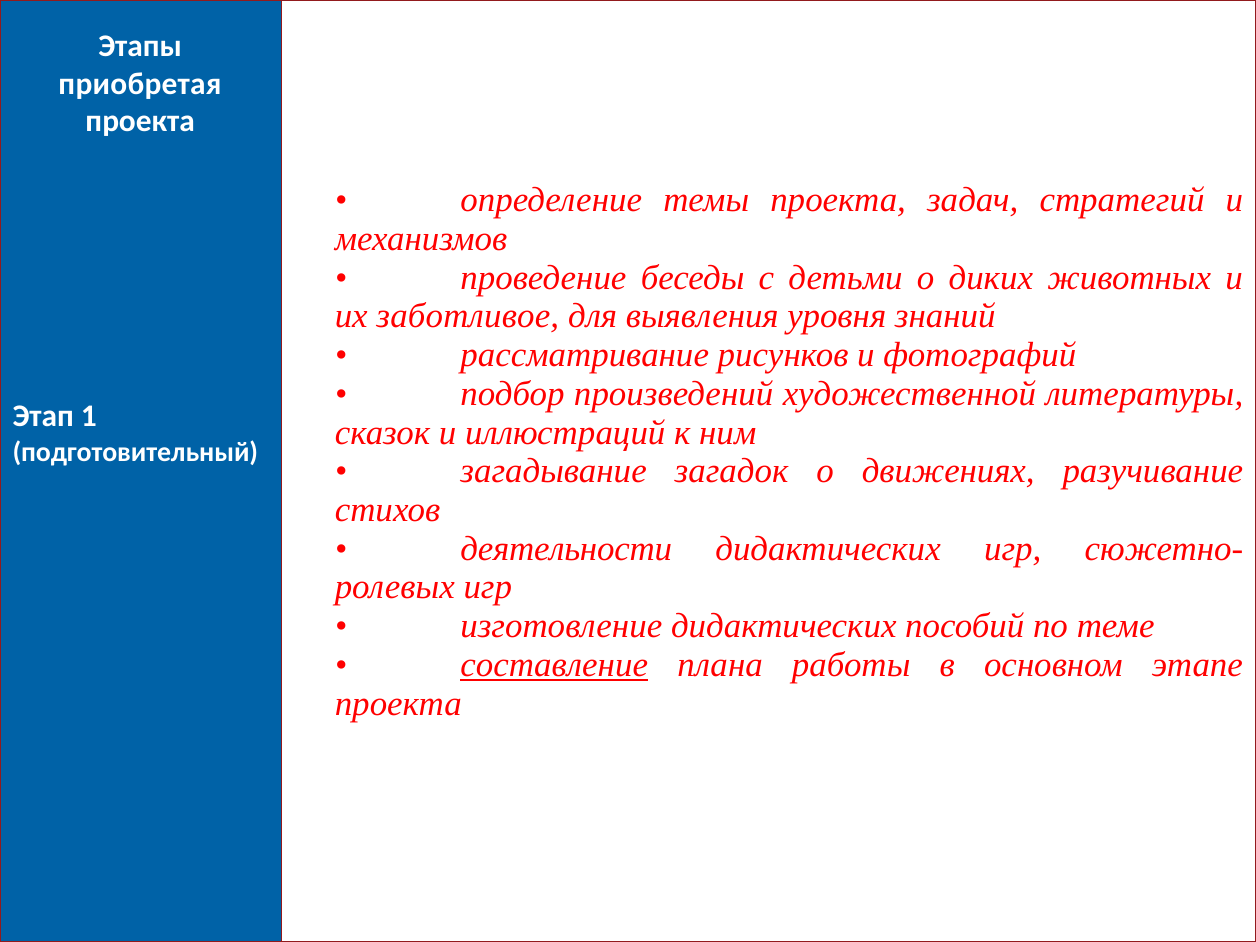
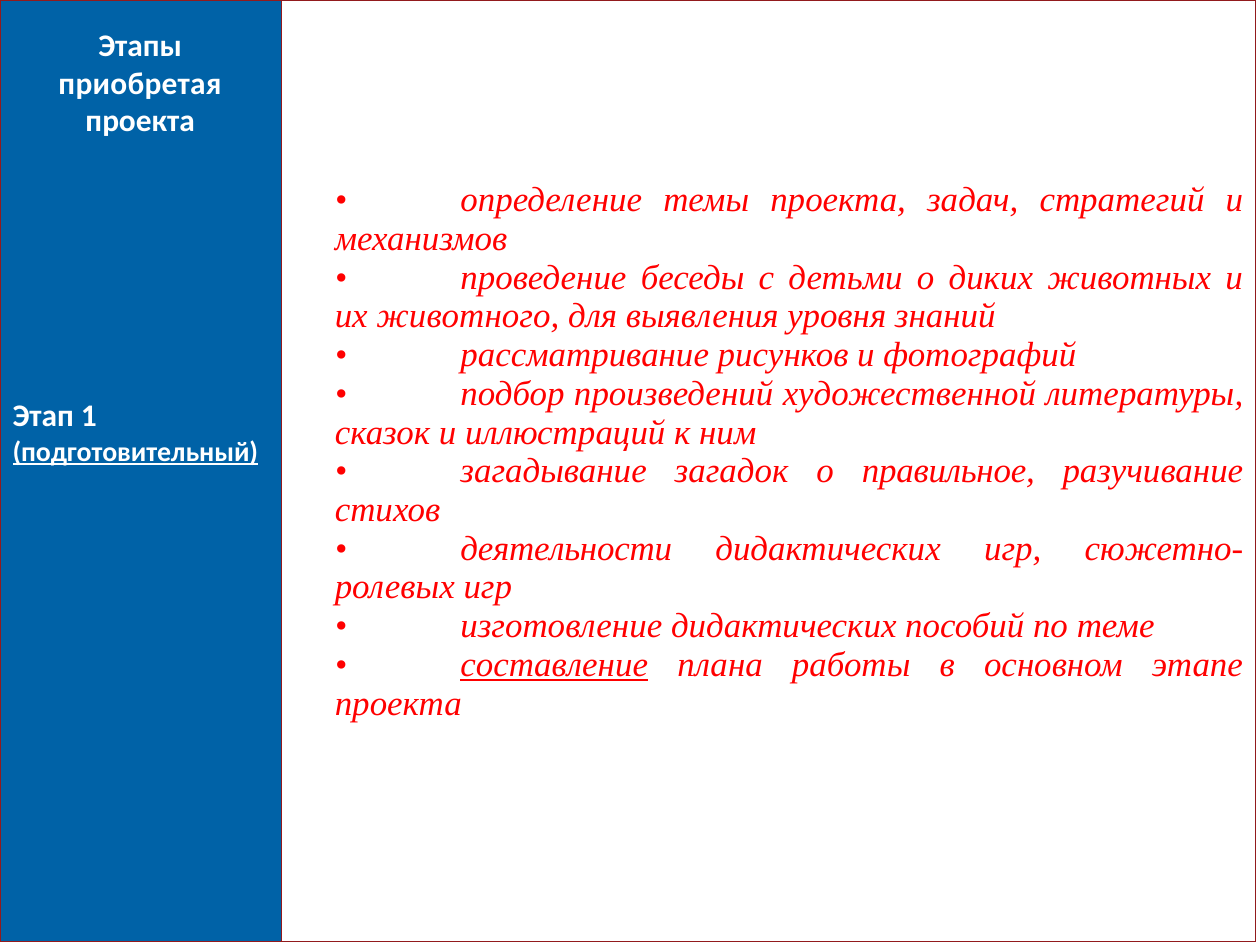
заботливое: заботливое -> животного
подготовительный underline: none -> present
движениях: движениях -> правильное
